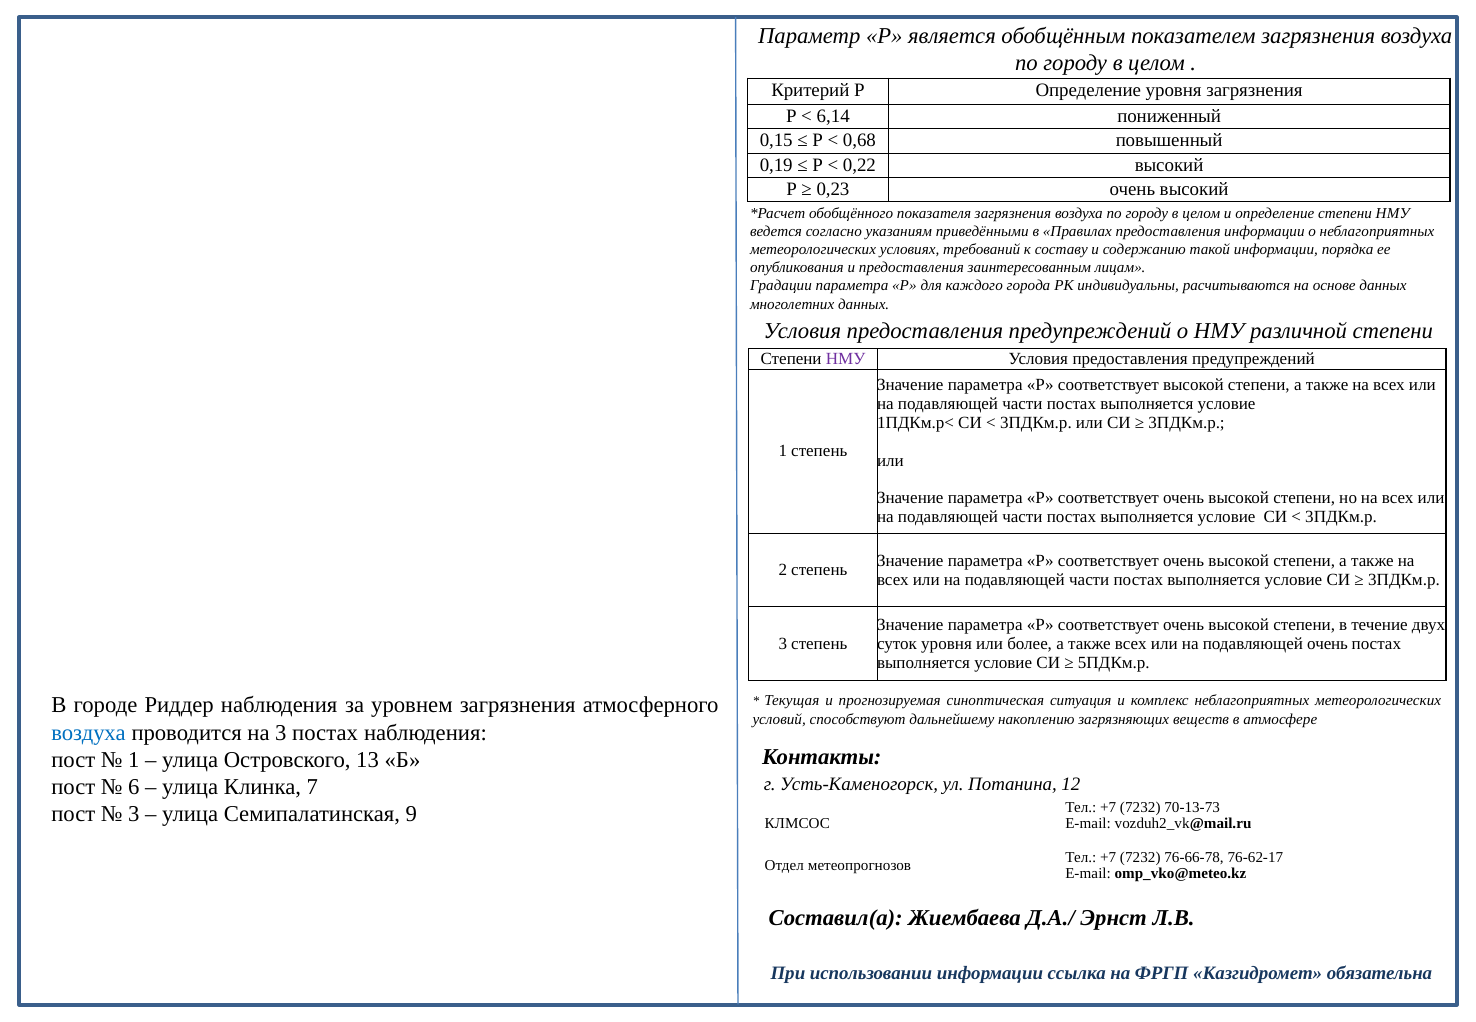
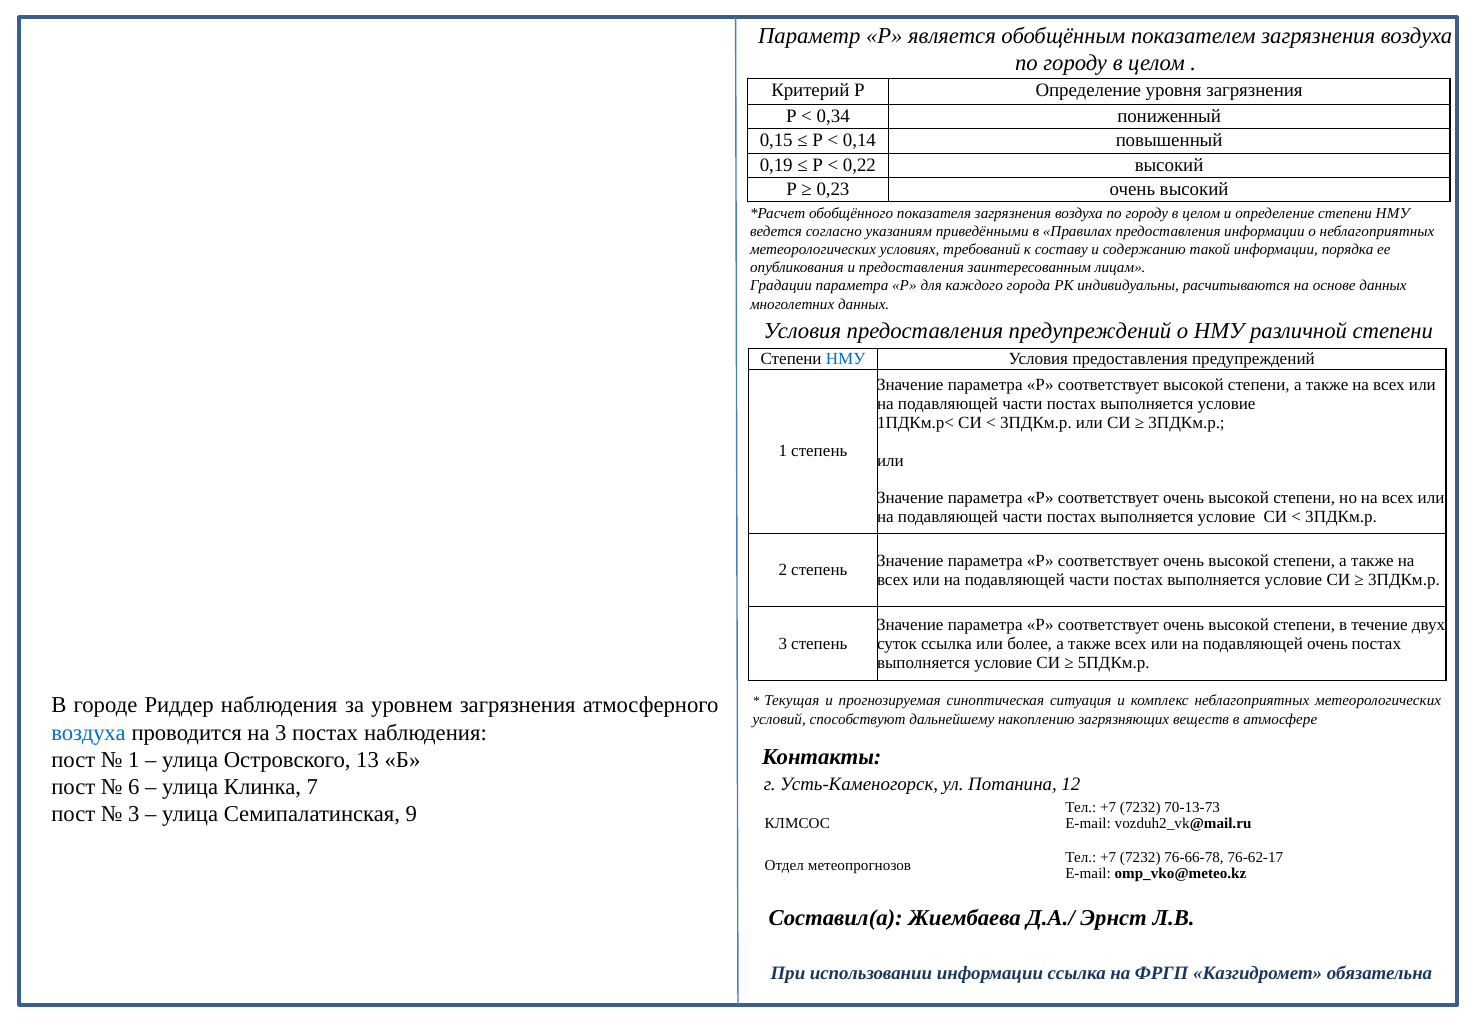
6,14: 6,14 -> 0,34
0,68: 0,68 -> 0,14
НМУ at (846, 359) colour: purple -> blue
суток уровня: уровня -> ссылка
